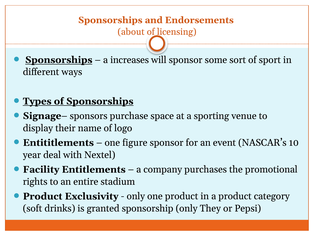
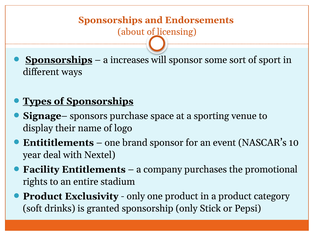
figure: figure -> brand
They: They -> Stick
